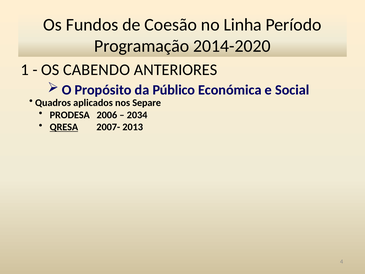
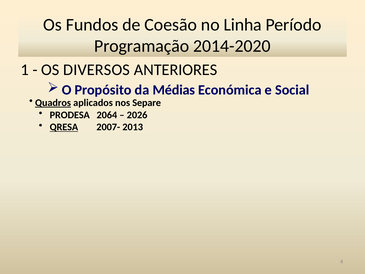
CABENDO: CABENDO -> DIVERSOS
Público: Público -> Médias
Quadros underline: none -> present
2006: 2006 -> 2064
2034: 2034 -> 2026
